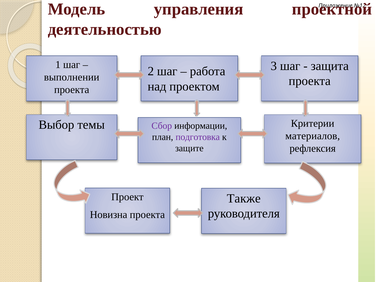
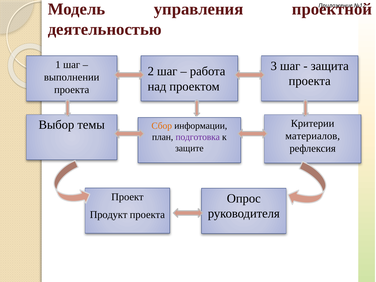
Сбор colour: purple -> orange
Также: Также -> Опрос
Новизна: Новизна -> Продукт
